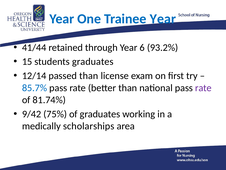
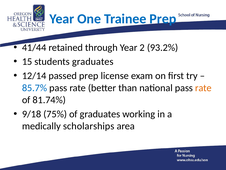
Trainee Year: Year -> Prep
6: 6 -> 2
passed than: than -> prep
rate at (203, 88) colour: purple -> orange
9/42: 9/42 -> 9/18
